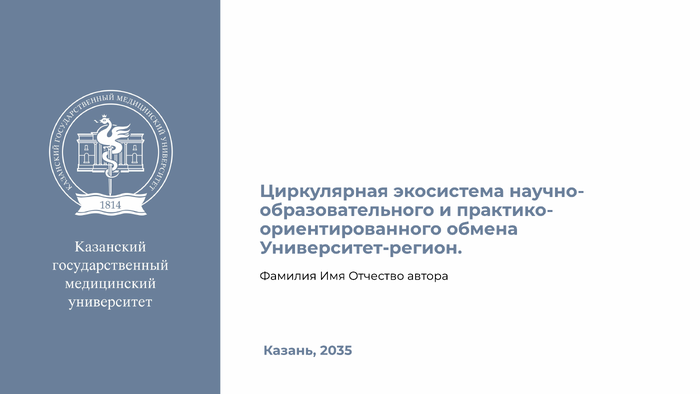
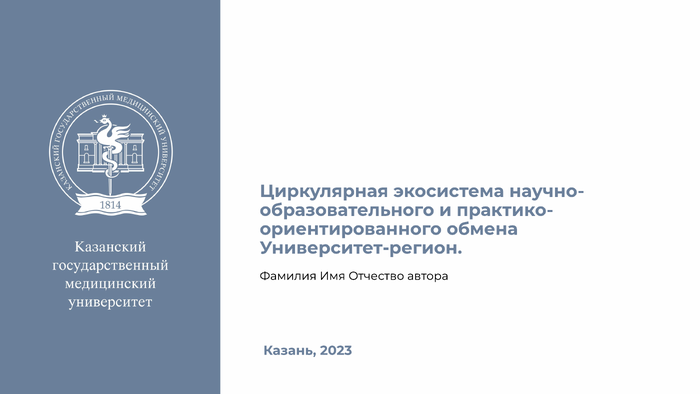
2035: 2035 -> 2023
